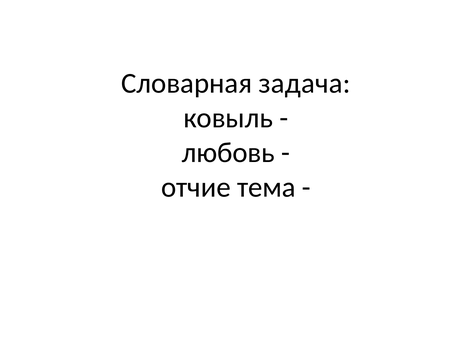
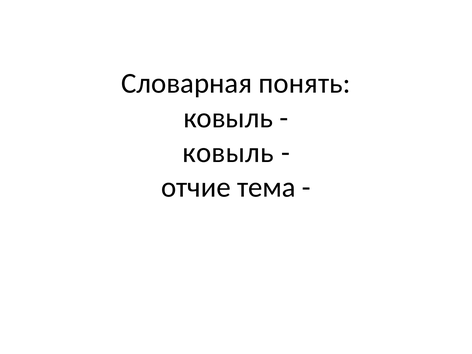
задача: задача -> понять
любовь at (228, 153): любовь -> ковыль
